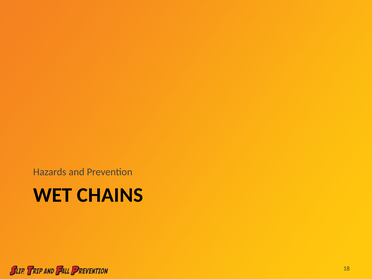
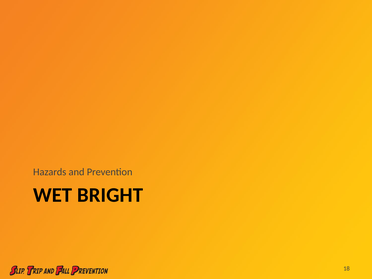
CHAINS: CHAINS -> BRIGHT
